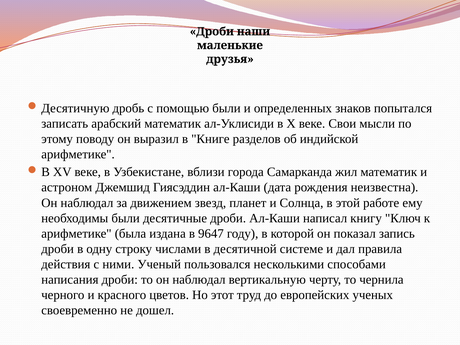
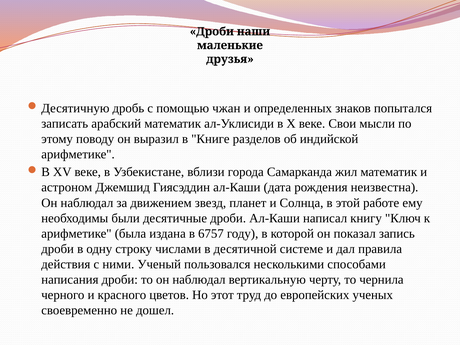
помощью были: были -> чжан
9647: 9647 -> 6757
